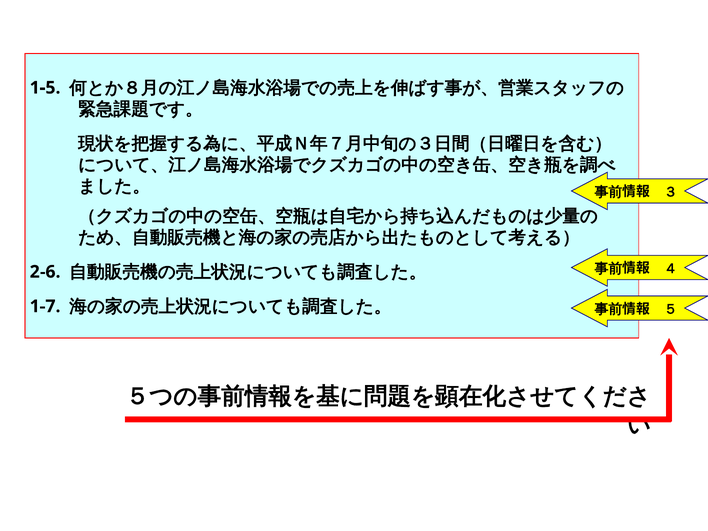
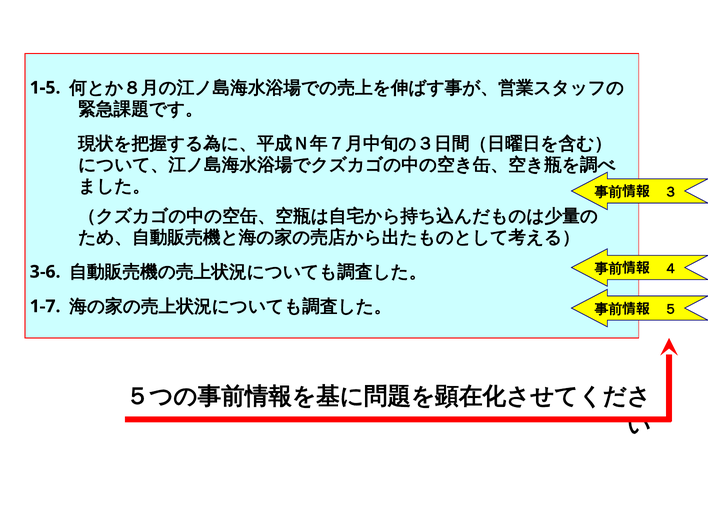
2-6: 2-6 -> 3-6
